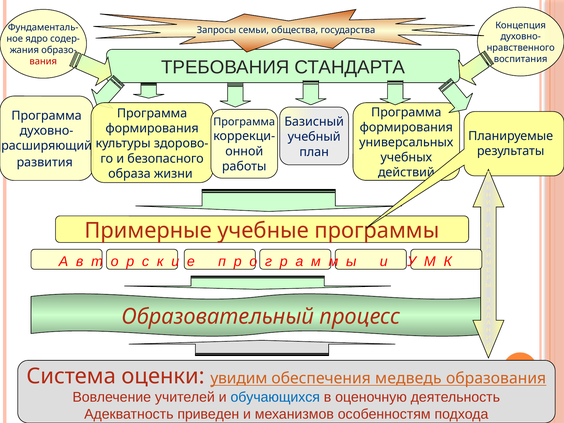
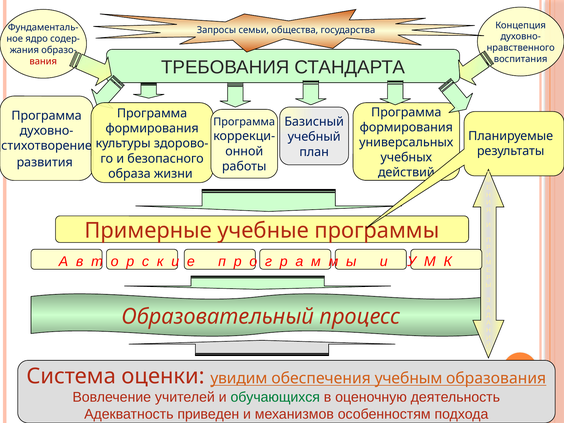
расширяющий: расширяющий -> стихотворение
медведь: медведь -> учебным
обучающихся colour: blue -> green
